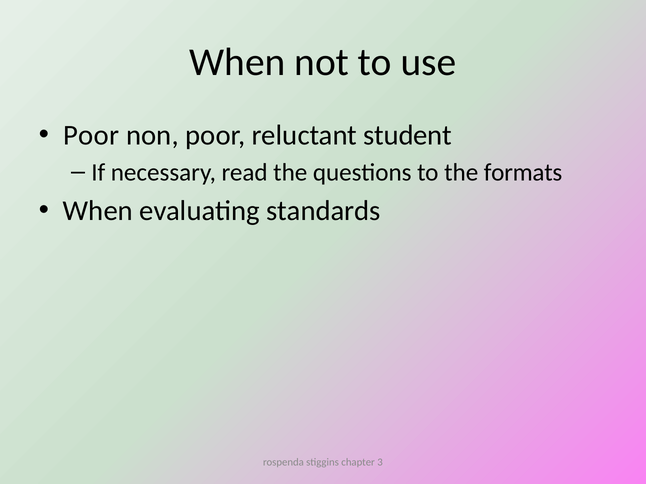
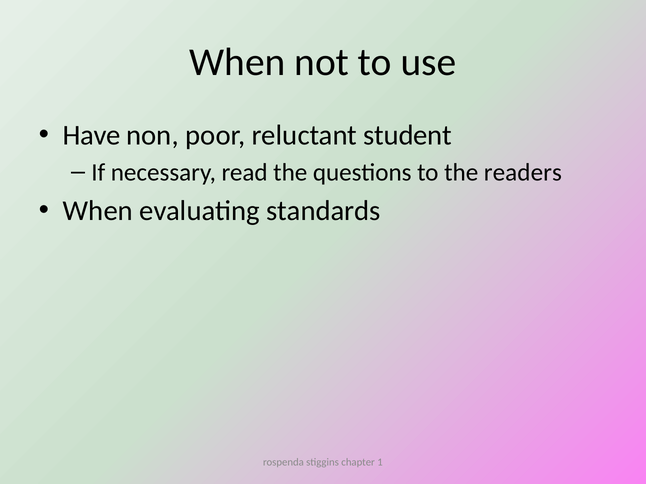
Poor at (91, 136): Poor -> Have
formats: formats -> readers
3: 3 -> 1
